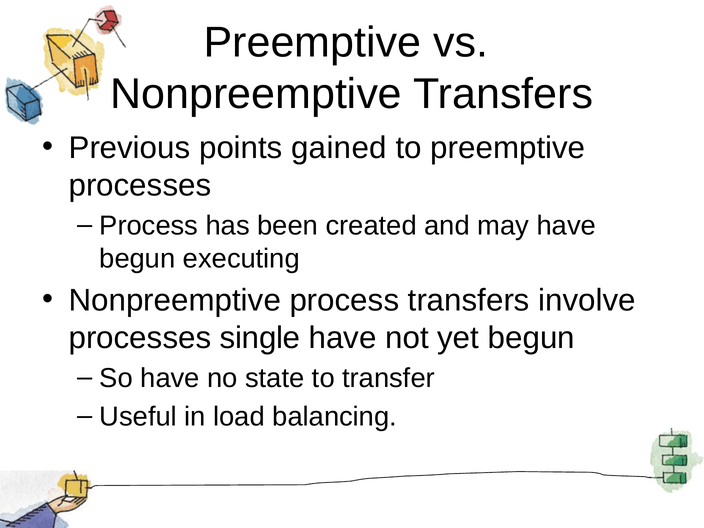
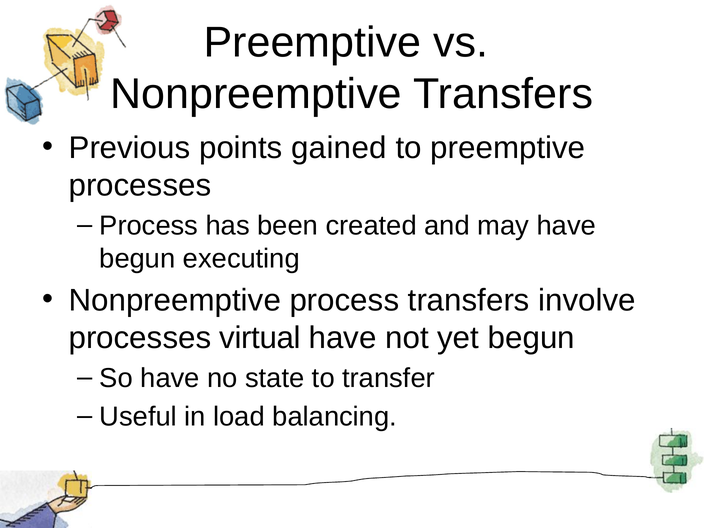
single: single -> virtual
